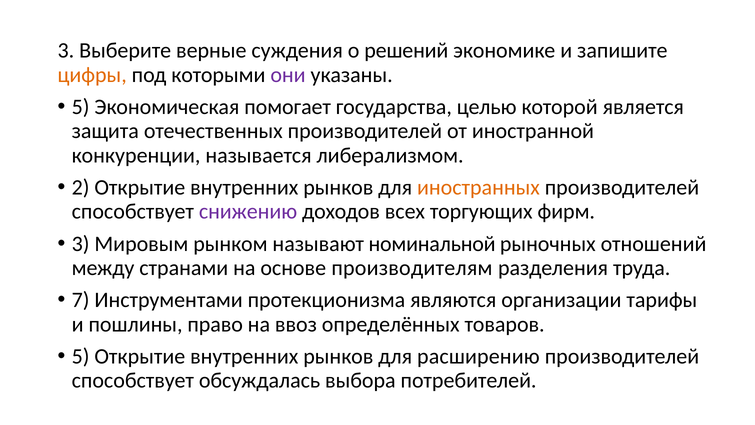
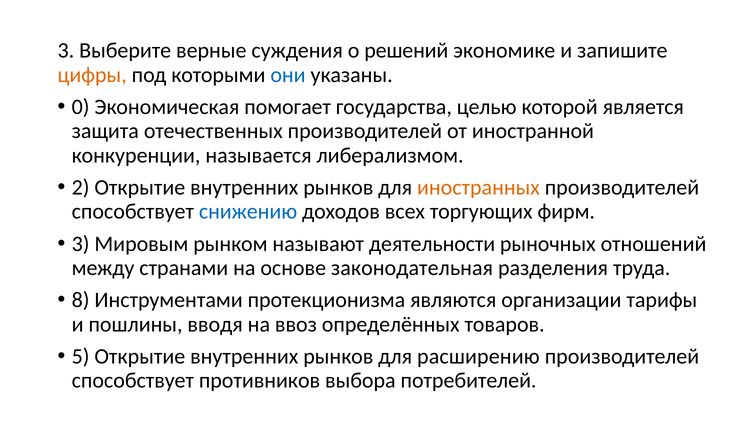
они colour: purple -> blue
5 at (81, 107): 5 -> 0
снижению colour: purple -> blue
номинальной: номинальной -> деятельности
производителям: производителям -> законодательная
7: 7 -> 8
право: право -> вводя
обсуждалась: обсуждалась -> противников
